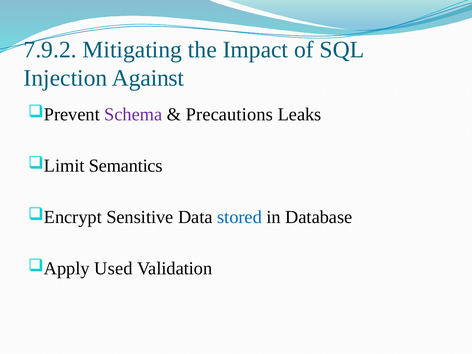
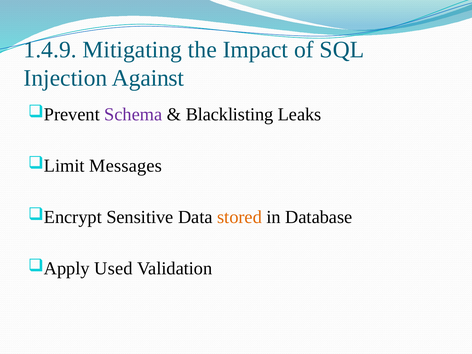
7.9.2: 7.9.2 -> 1.4.9
Precautions: Precautions -> Blacklisting
Semantics: Semantics -> Messages
stored colour: blue -> orange
